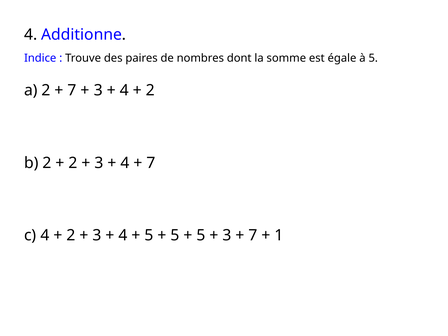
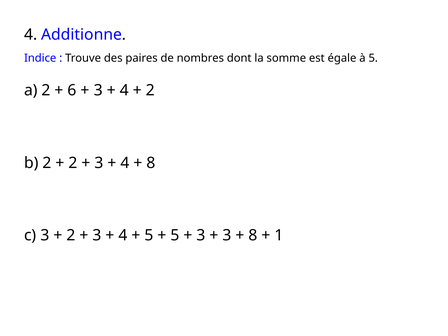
7 at (72, 90): 7 -> 6
7 at (151, 163): 7 -> 8
c 4: 4 -> 3
5 at (201, 235): 5 -> 3
7 at (253, 235): 7 -> 8
